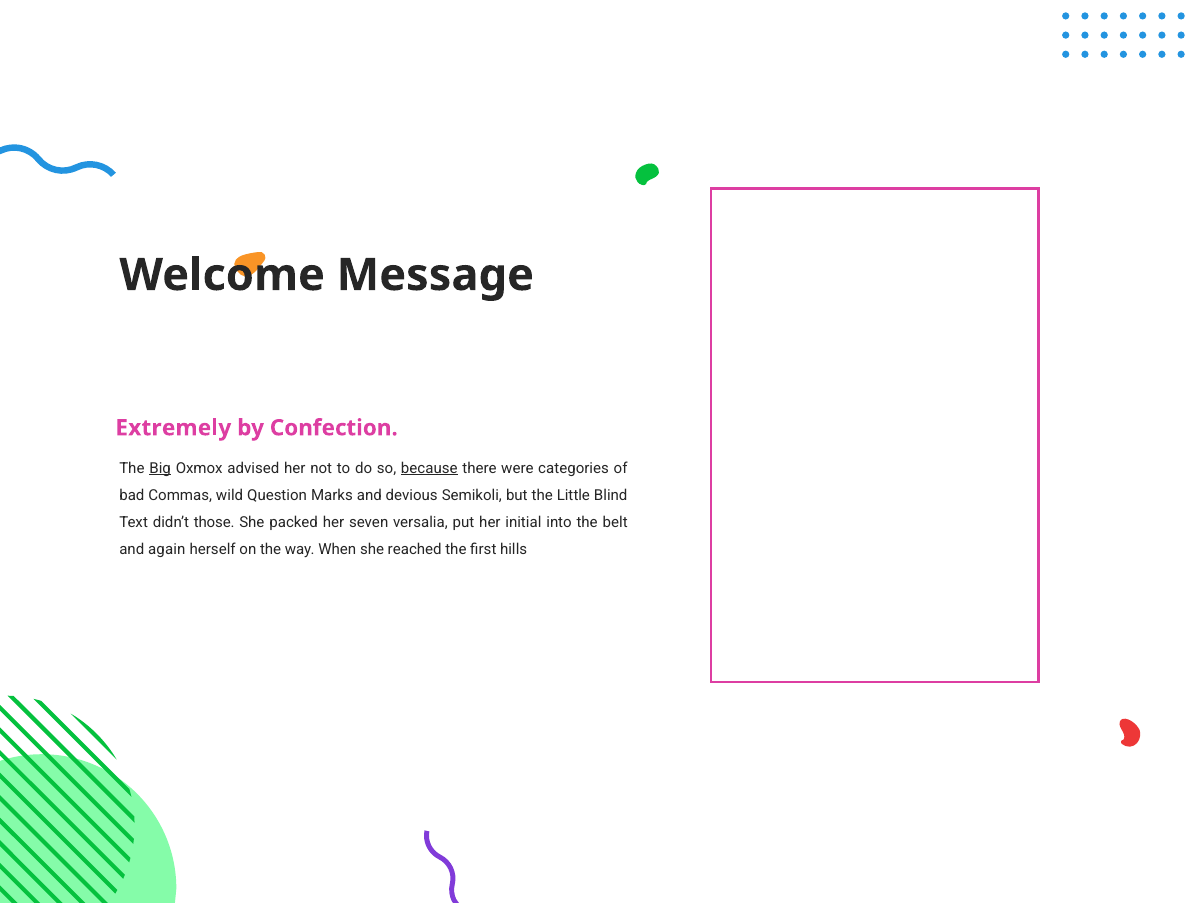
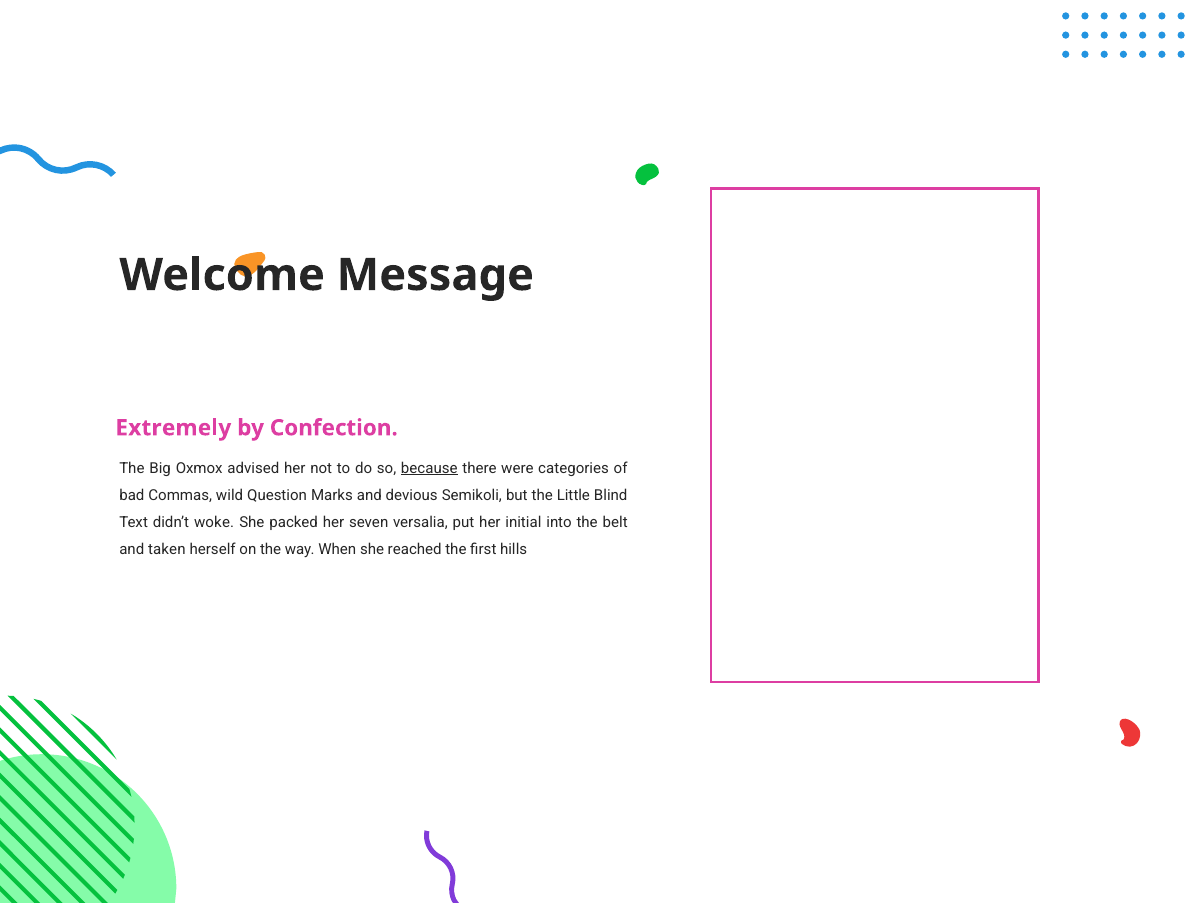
Big underline: present -> none
those: those -> woke
again: again -> taken
